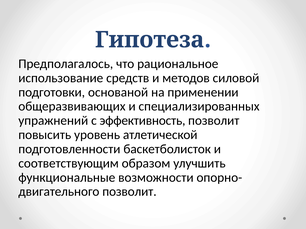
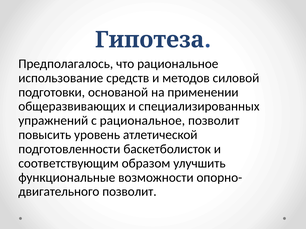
с эффективность: эффективность -> рациональное
